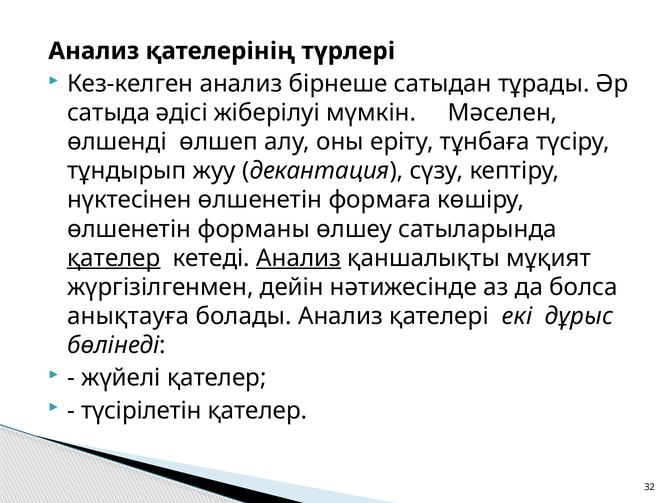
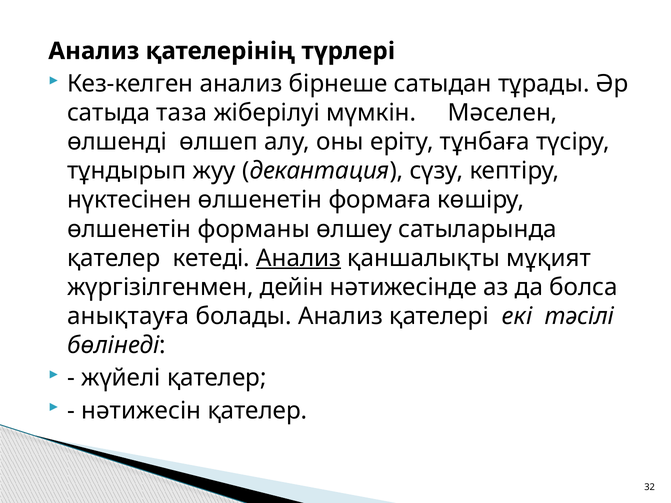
әдісі: әдісі -> таза
қателер at (114, 258) underline: present -> none
дұрыс: дұрыс -> тәсілі
түсірілетін: түсірілетін -> нәтижесін
